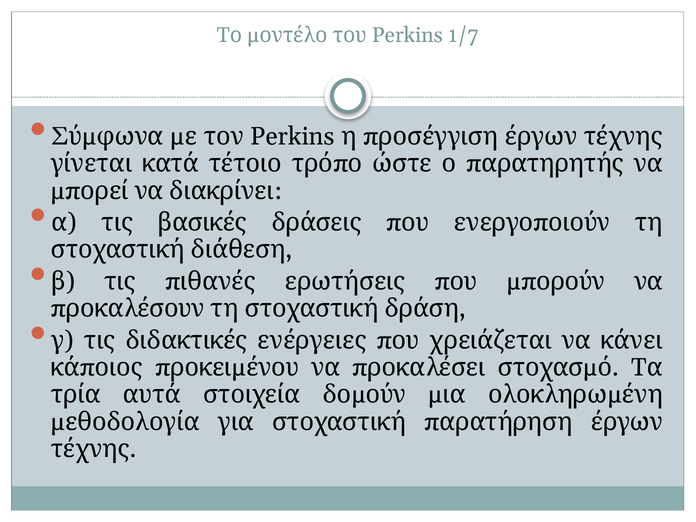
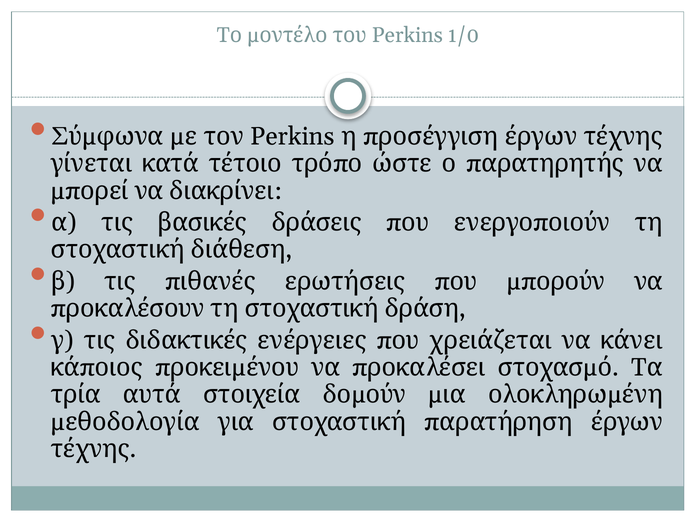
1/7: 1/7 -> 1/0
